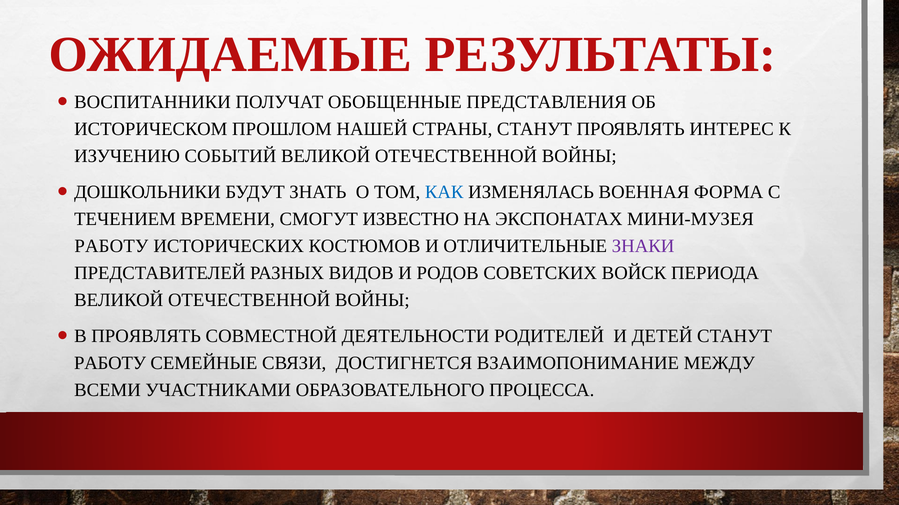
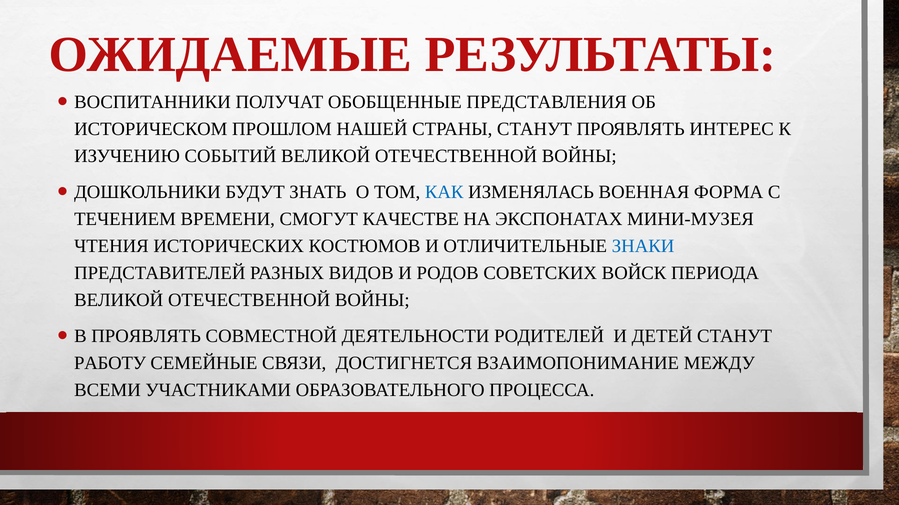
ИЗВЕСТНО: ИЗВЕСТНО -> КАЧЕСТВЕ
РАБОТУ at (111, 246): РАБОТУ -> ЧТЕНИЯ
ЗНАКИ colour: purple -> blue
